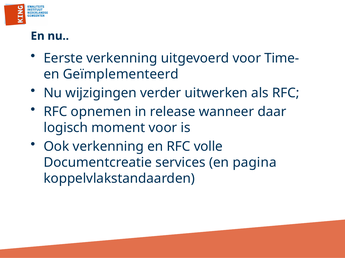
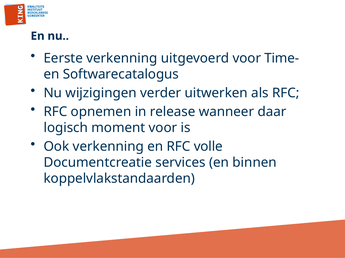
Geïmplementeerd: Geïmplementeerd -> Softwarecatalogus
pagina: pagina -> binnen
